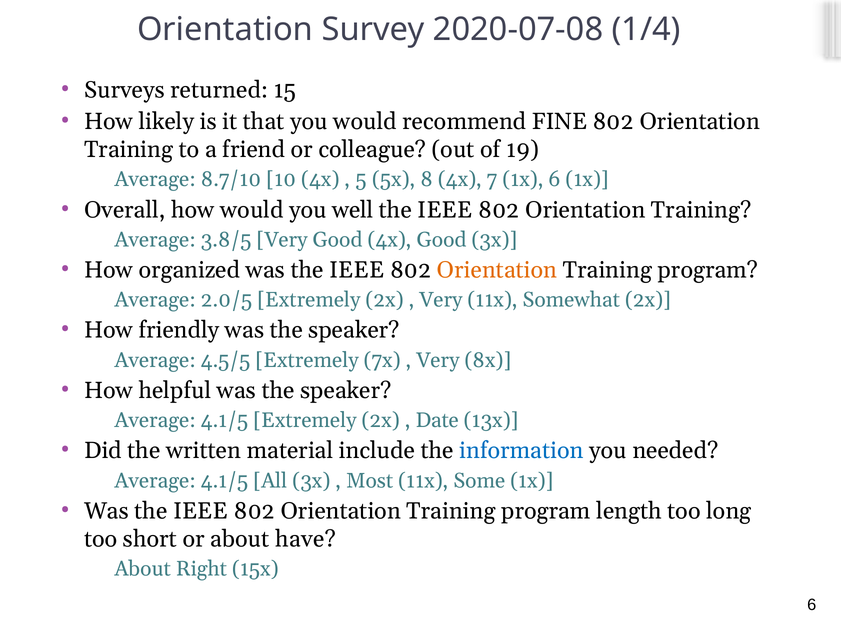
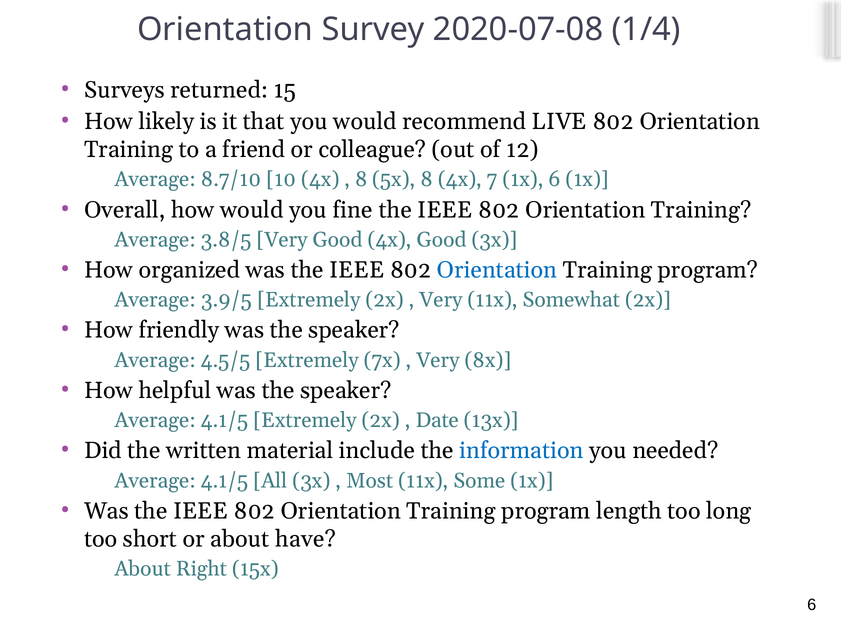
FINE: FINE -> LIVE
19: 19 -> 12
5 at (361, 180): 5 -> 8
well: well -> fine
Orientation at (497, 270) colour: orange -> blue
2.0/5: 2.0/5 -> 3.9/5
